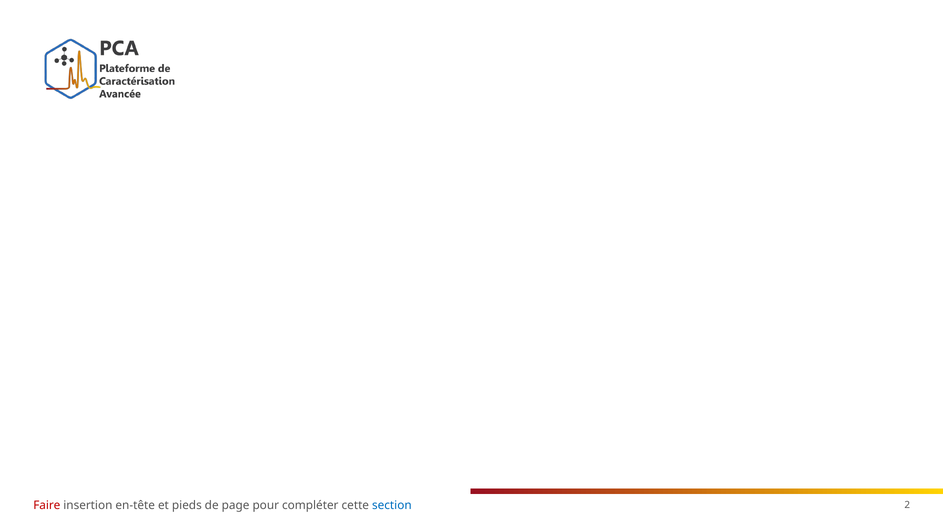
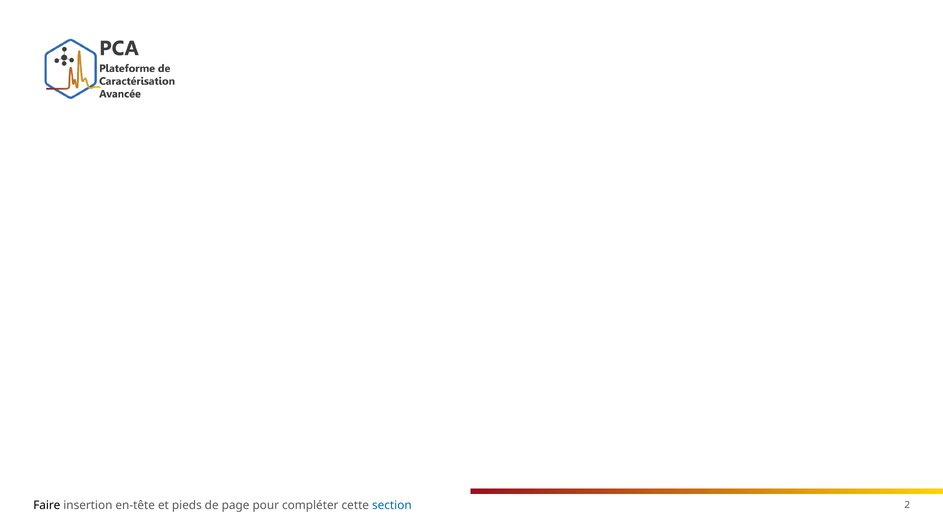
Faire colour: red -> black
